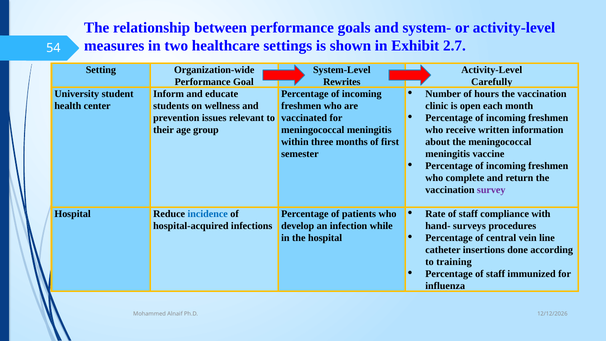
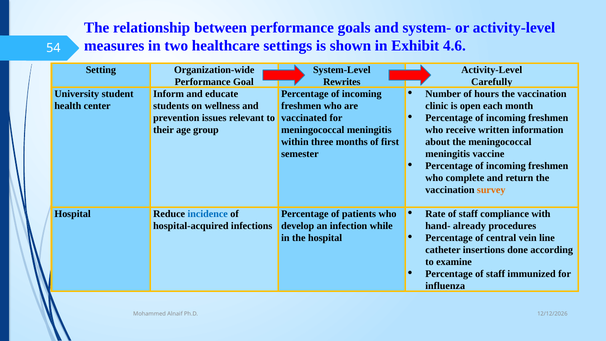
2.7: 2.7 -> 4.6
survey colour: purple -> orange
surveys: surveys -> already
training: training -> examine
